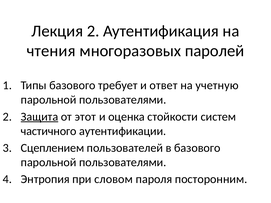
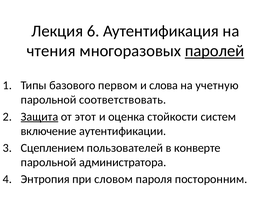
Лекция 2: 2 -> 6
паролей underline: none -> present
требует: требует -> первом
ответ: ответ -> слова
пользователями at (123, 100): пользователями -> соответствовать
частичного: частичного -> включение
в базового: базового -> конверте
пользователями at (123, 163): пользователями -> администратора
